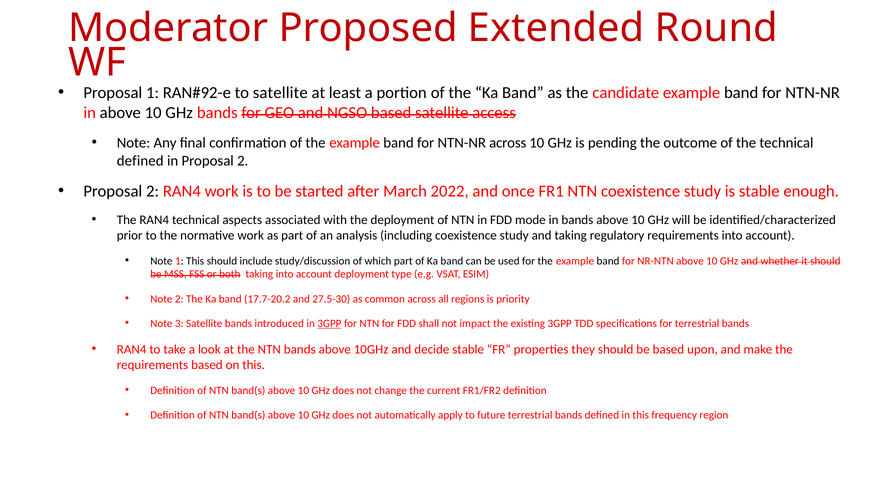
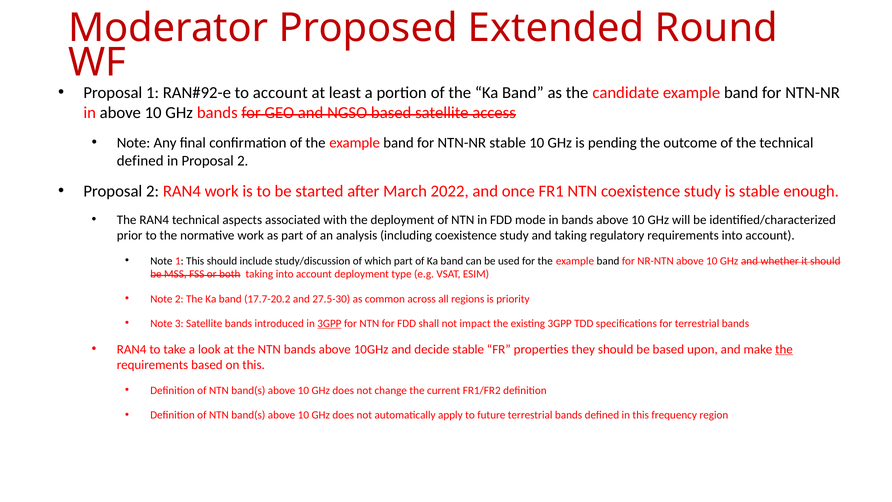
to satellite: satellite -> account
NTN-NR across: across -> stable
the at (784, 349) underline: none -> present
